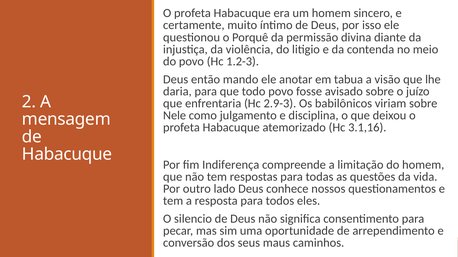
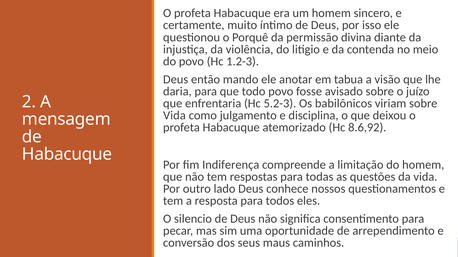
2.9-3: 2.9-3 -> 5.2-3
Nele at (175, 116): Nele -> Vida
3.1,16: 3.1,16 -> 8.6,92
